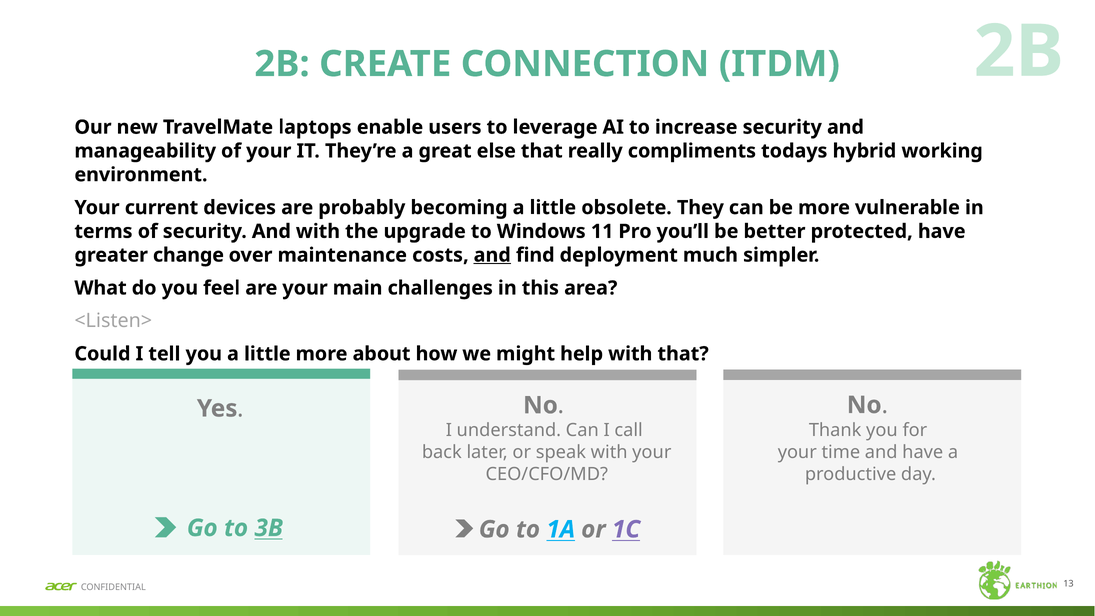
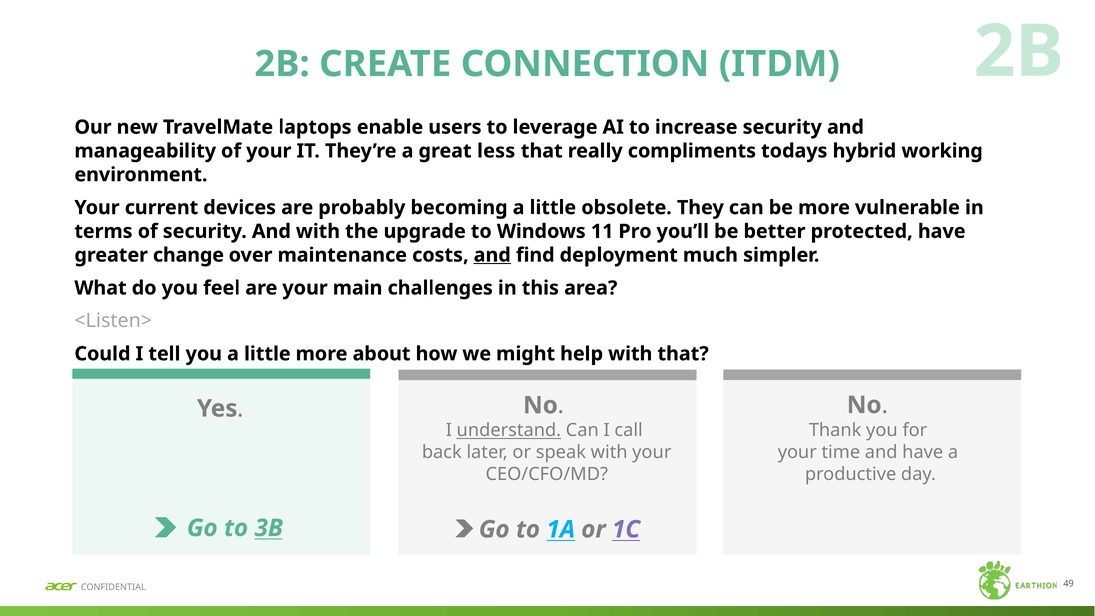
else: else -> less
understand underline: none -> present
13: 13 -> 49
